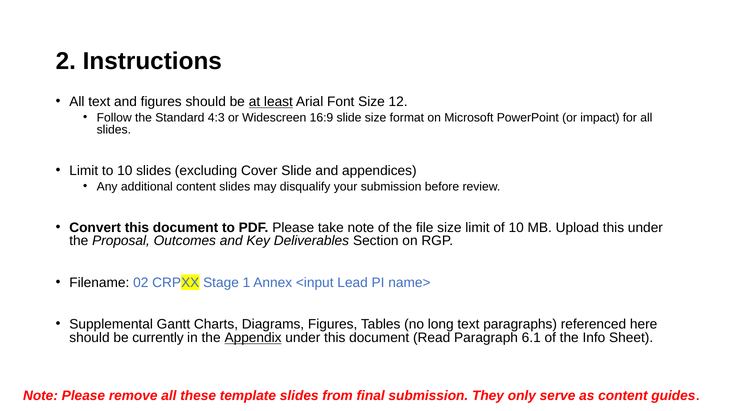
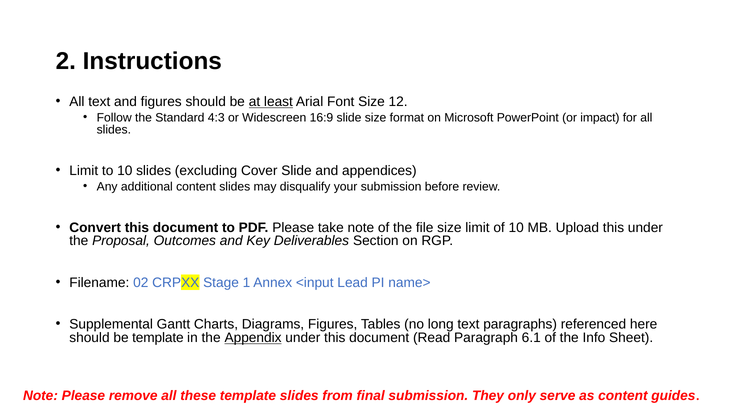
be currently: currently -> template
